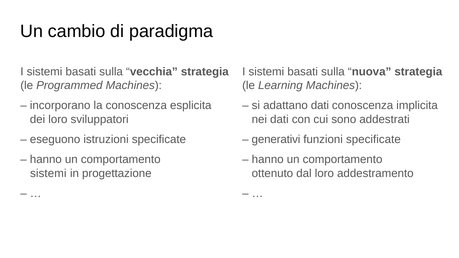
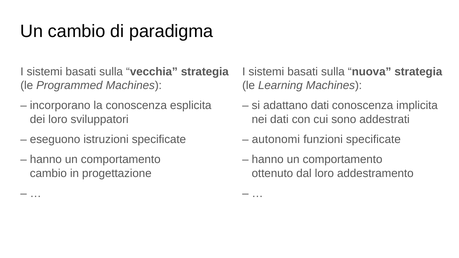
generativi: generativi -> autonomi
sistemi at (48, 173): sistemi -> cambio
